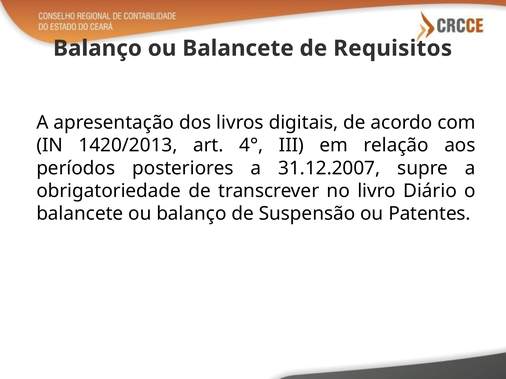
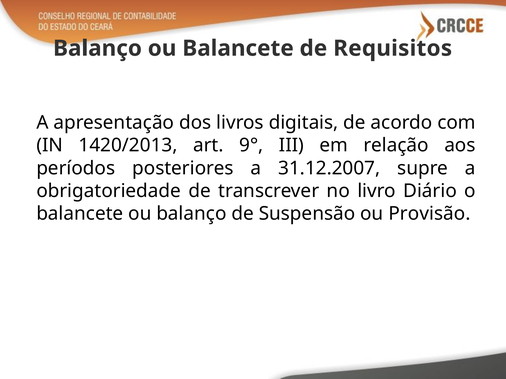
4°: 4° -> 9°
Patentes: Patentes -> Provisão
